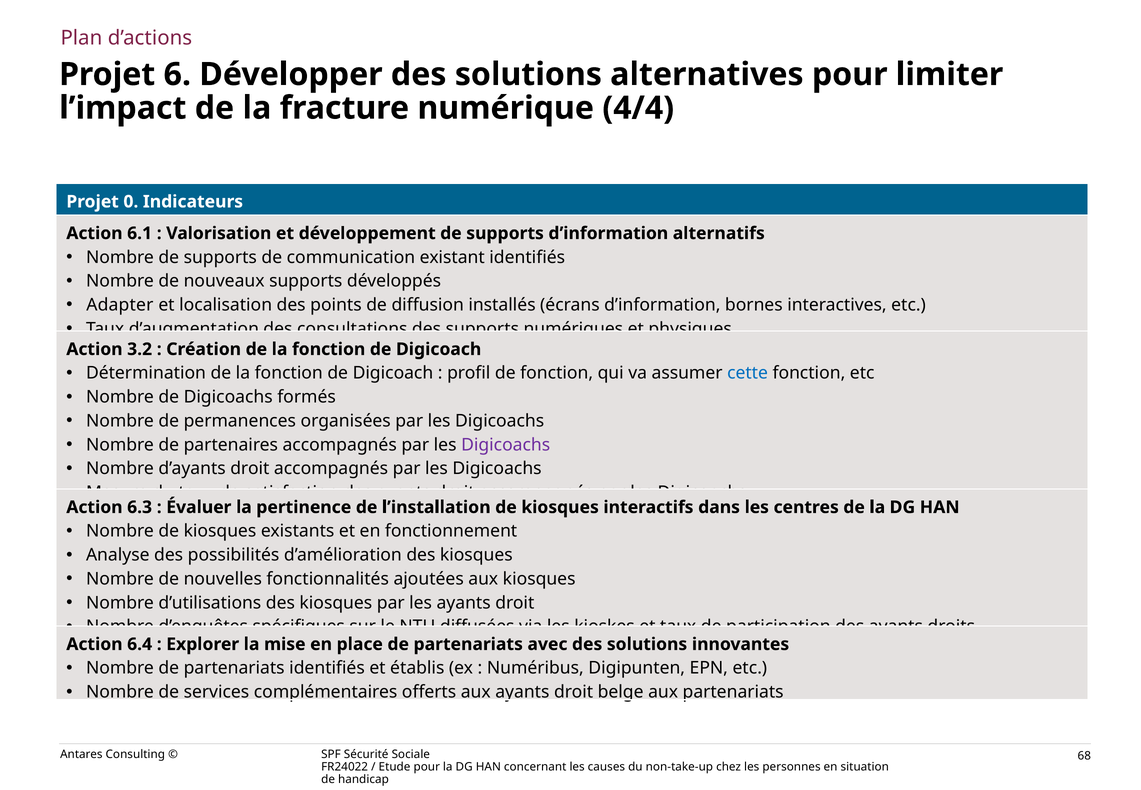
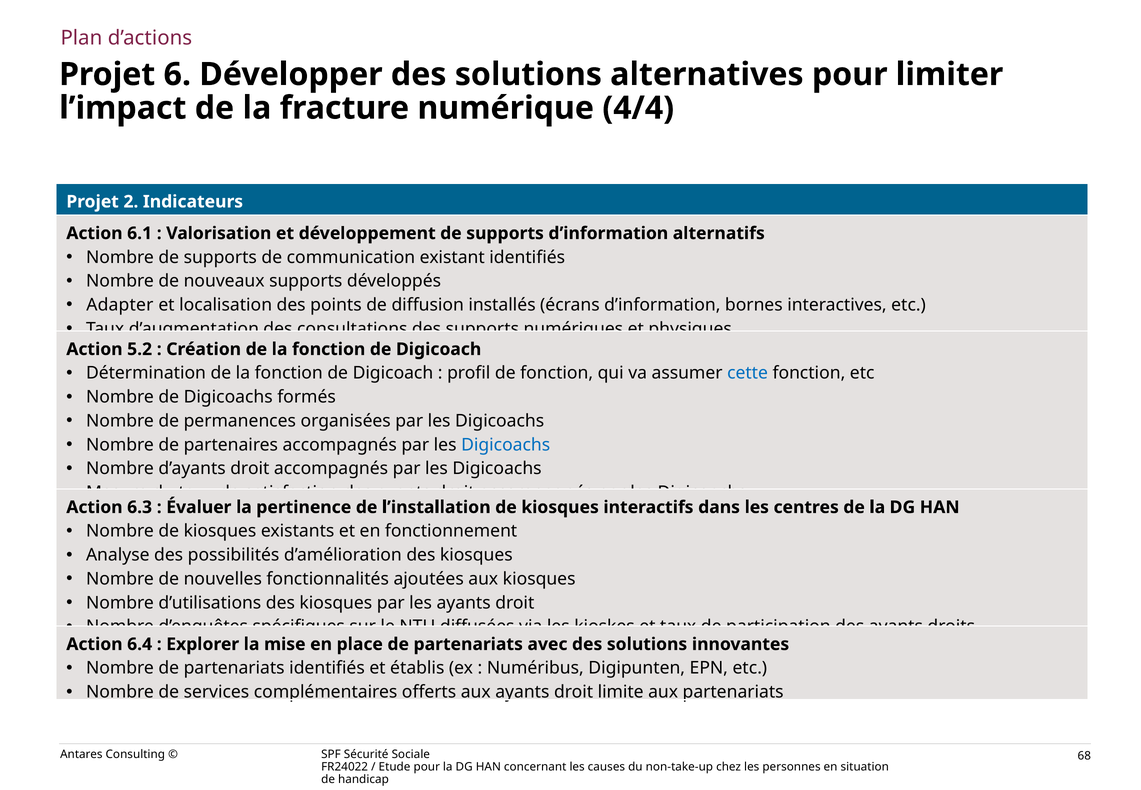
0: 0 -> 2
3.2: 3.2 -> 5.2
Digicoachs at (506, 445) colour: purple -> blue
belge: belge -> limite
